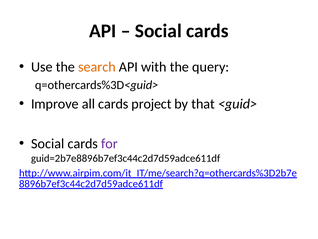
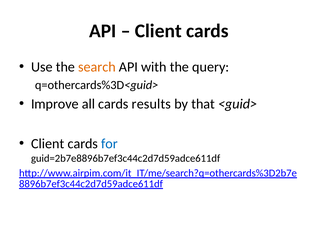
Social at (158, 31): Social -> Client
project: project -> results
Social at (48, 143): Social -> Client
for colour: purple -> blue
